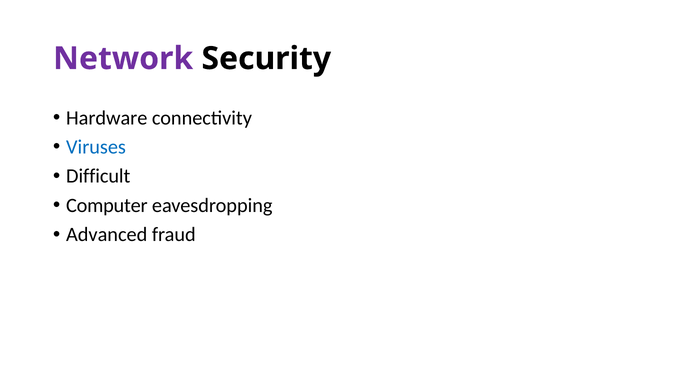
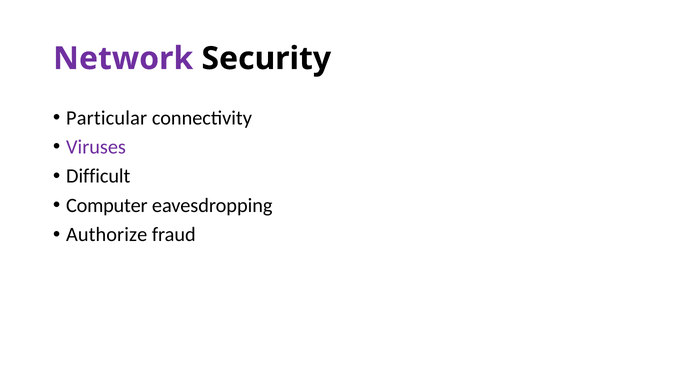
Hardware: Hardware -> Particular
Viruses colour: blue -> purple
Advanced: Advanced -> Authorize
